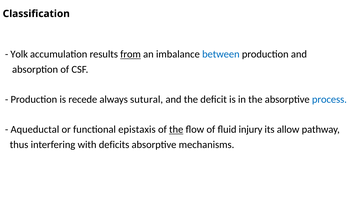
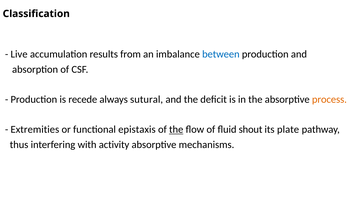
Yolk: Yolk -> Live
from underline: present -> none
process colour: blue -> orange
Aqueductal: Aqueductal -> Extremities
injury: injury -> shout
allow: allow -> plate
deficits: deficits -> activity
